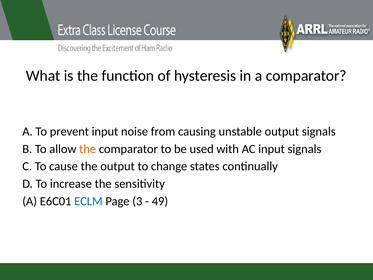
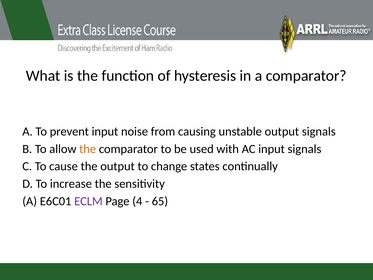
ECLM colour: blue -> purple
3: 3 -> 4
49: 49 -> 65
